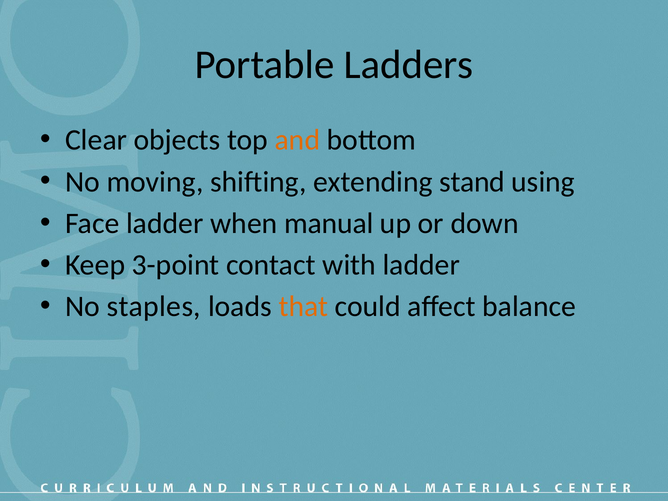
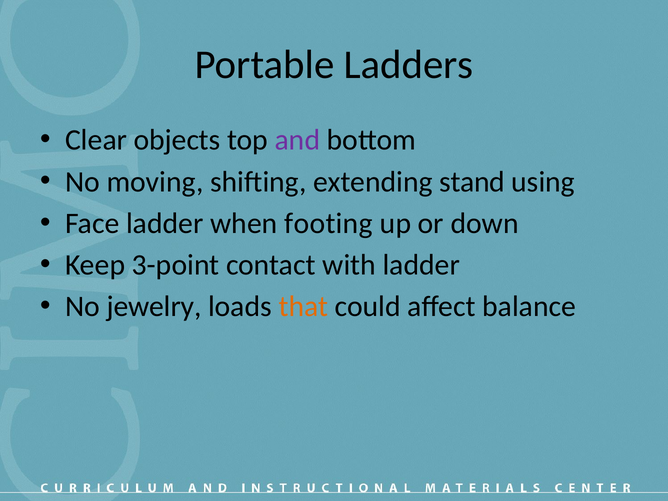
and colour: orange -> purple
manual: manual -> footing
staples: staples -> jewelry
